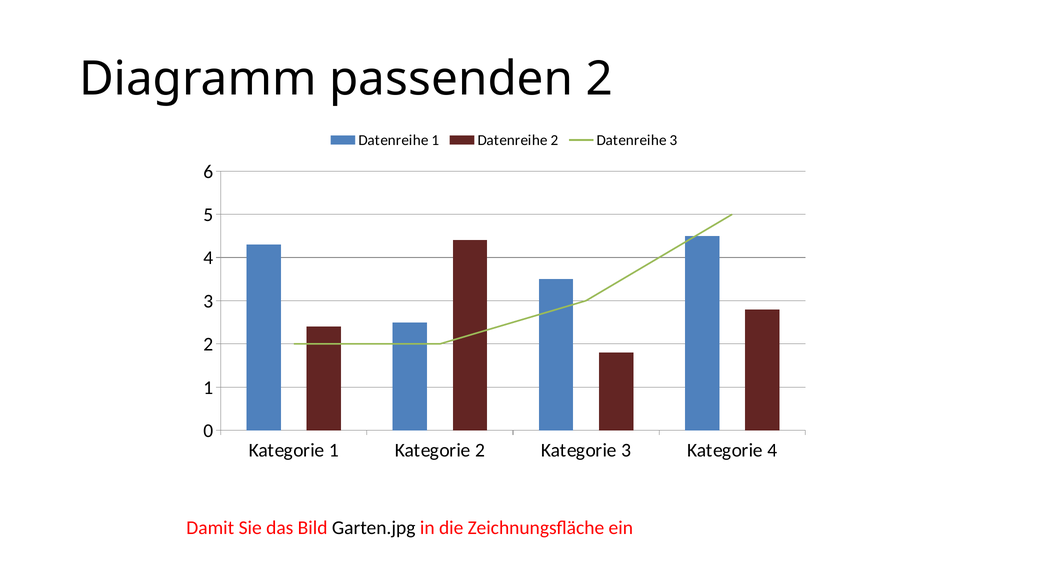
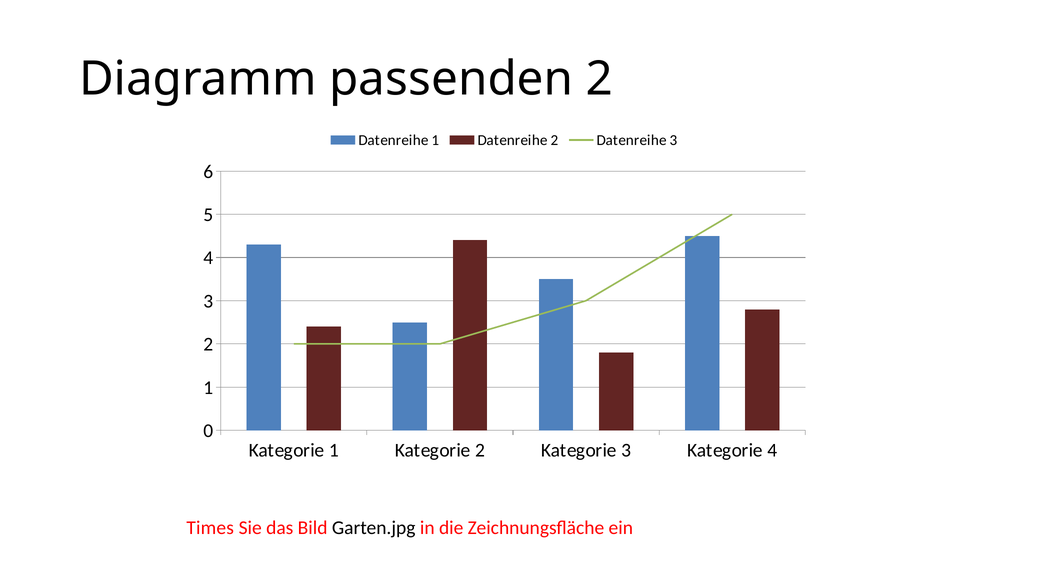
Damit: Damit -> Times
